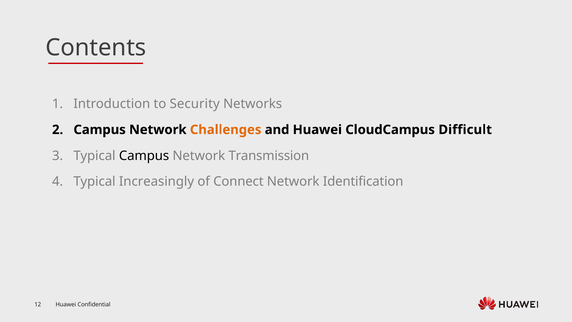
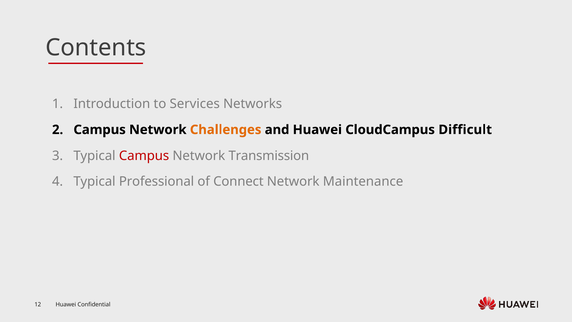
Security: Security -> Services
Campus at (144, 156) colour: black -> red
Increasingly: Increasingly -> Professional
Identification: Identification -> Maintenance
